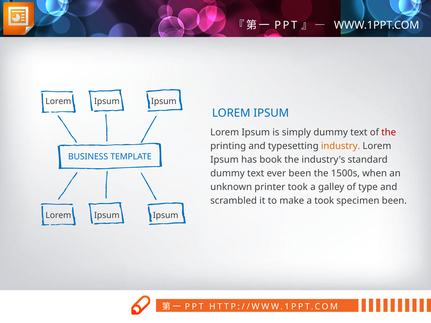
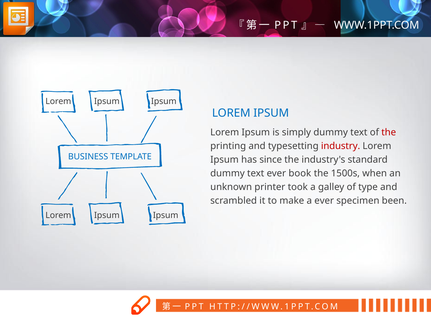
industry colour: orange -> red
book: book -> since
ever been: been -> book
a took: took -> ever
